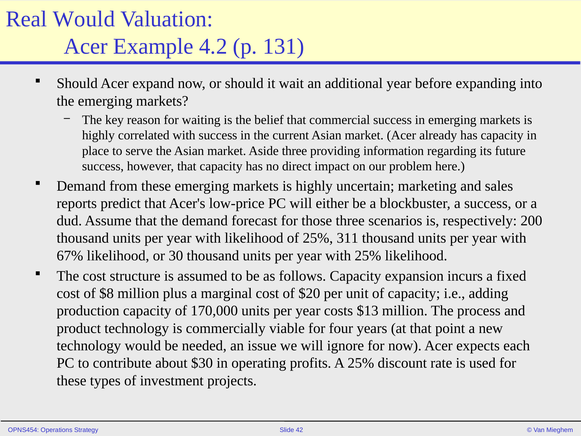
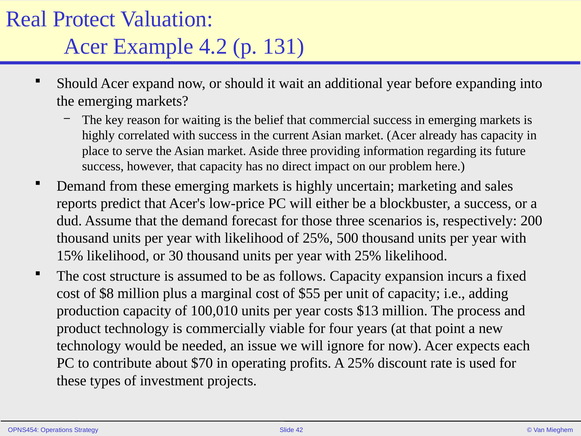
Real Would: Would -> Protect
311: 311 -> 500
67%: 67% -> 15%
$20: $20 -> $55
170,000: 170,000 -> 100,010
$30: $30 -> $70
